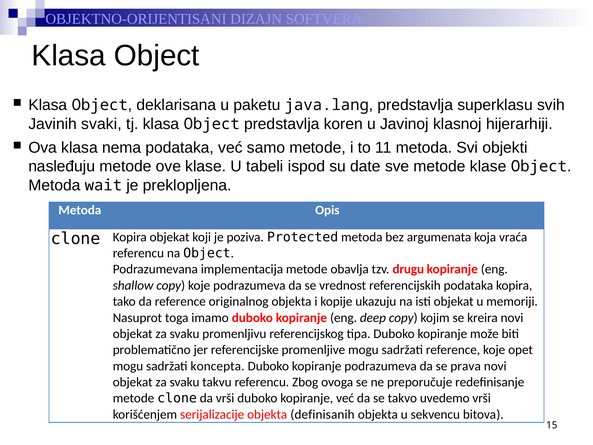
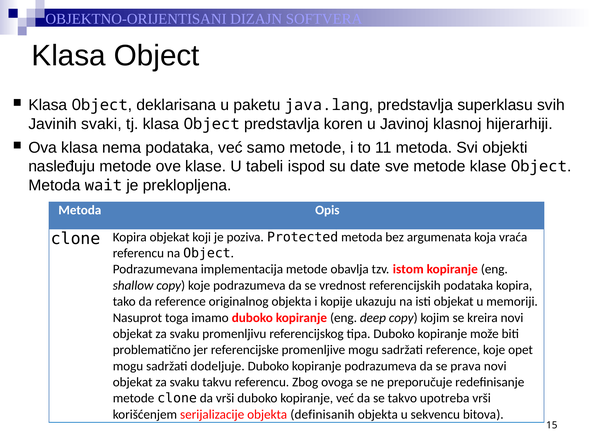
drugu: drugu -> istom
koncepta: koncepta -> dodeljuje
uvedemo: uvedemo -> upotreba
